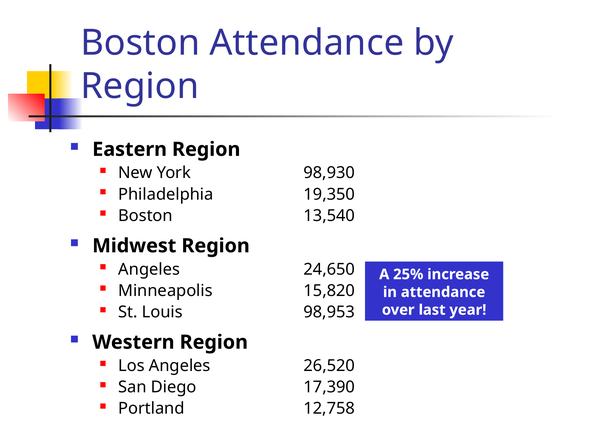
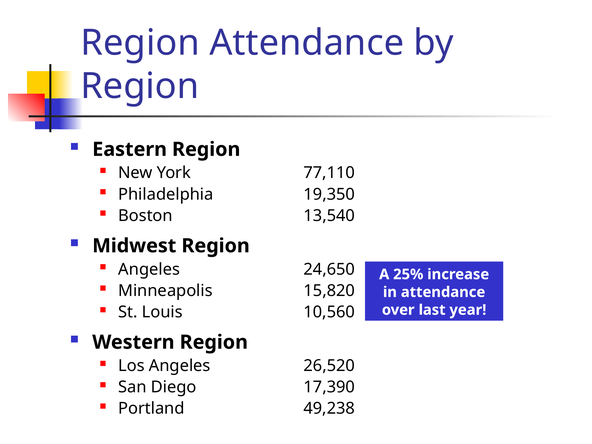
Boston at (140, 43): Boston -> Region
98,930: 98,930 -> 77,110
98,953: 98,953 -> 10,560
12,758: 12,758 -> 49,238
